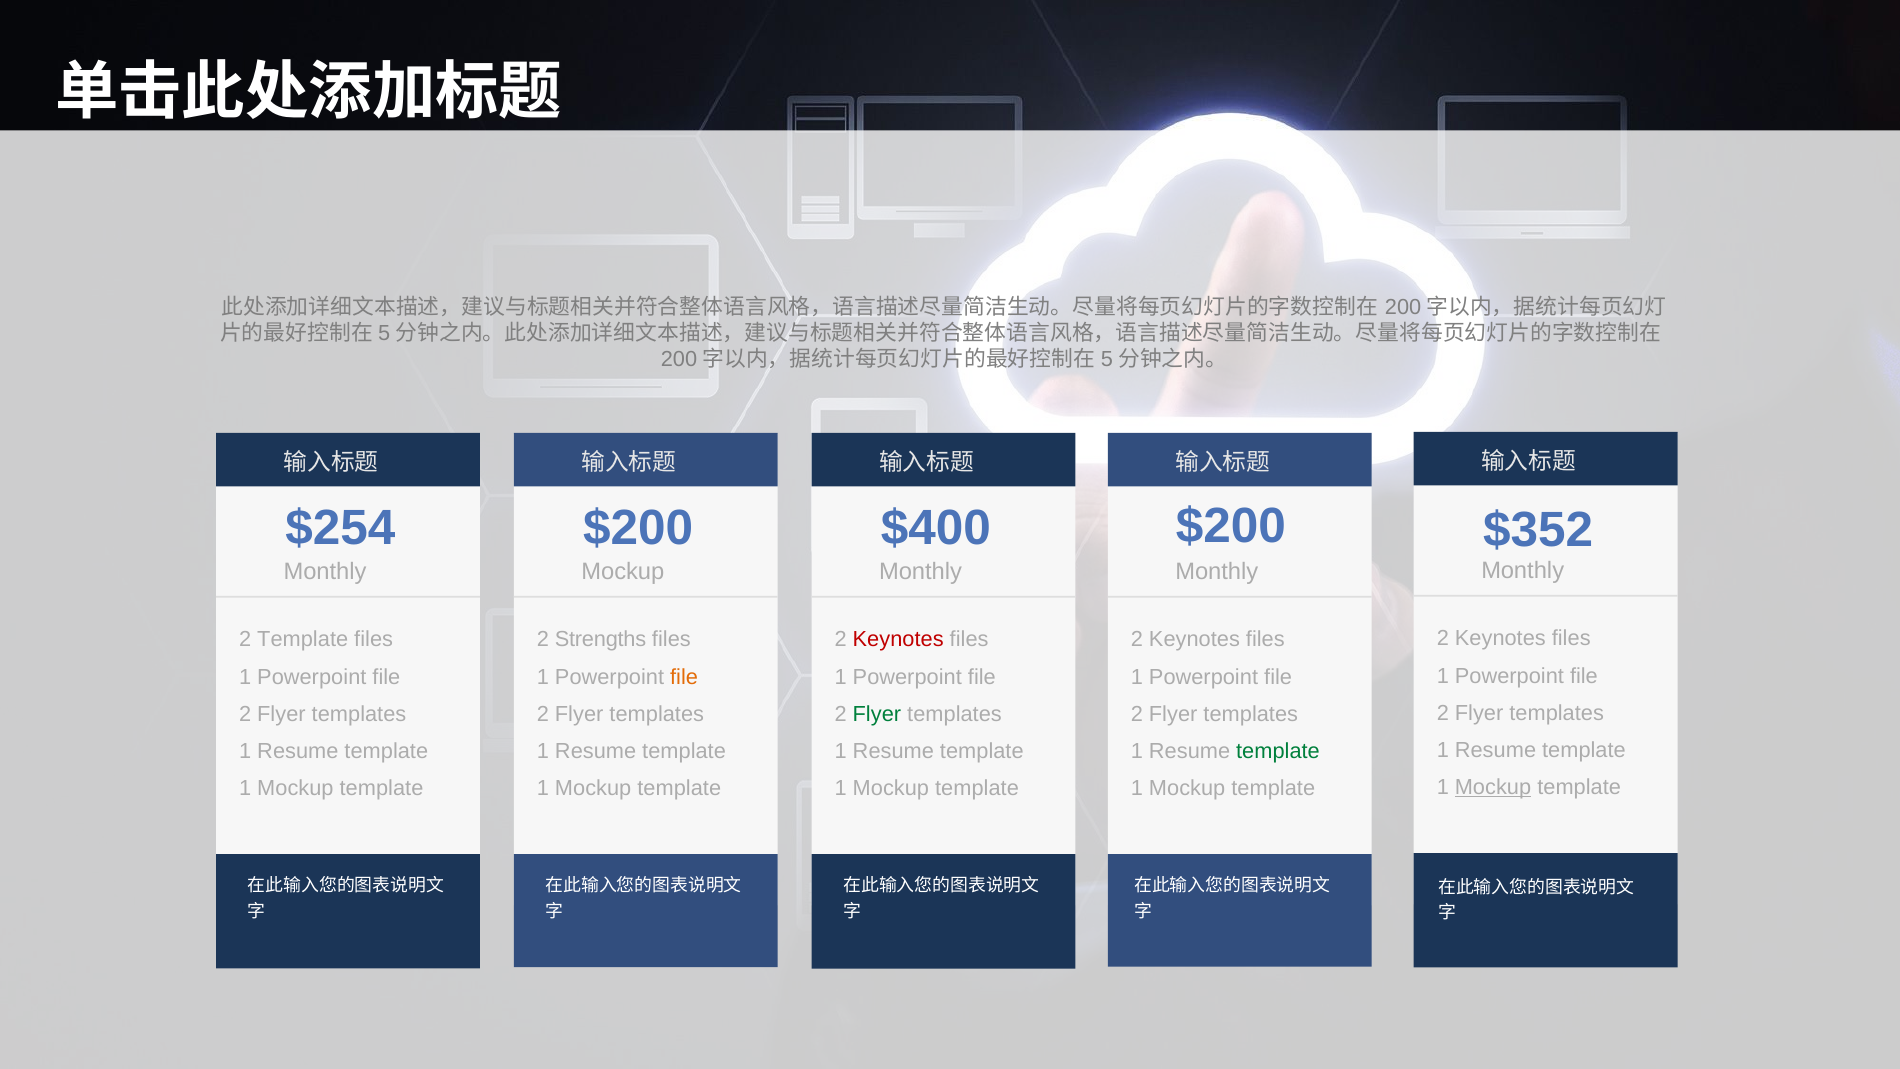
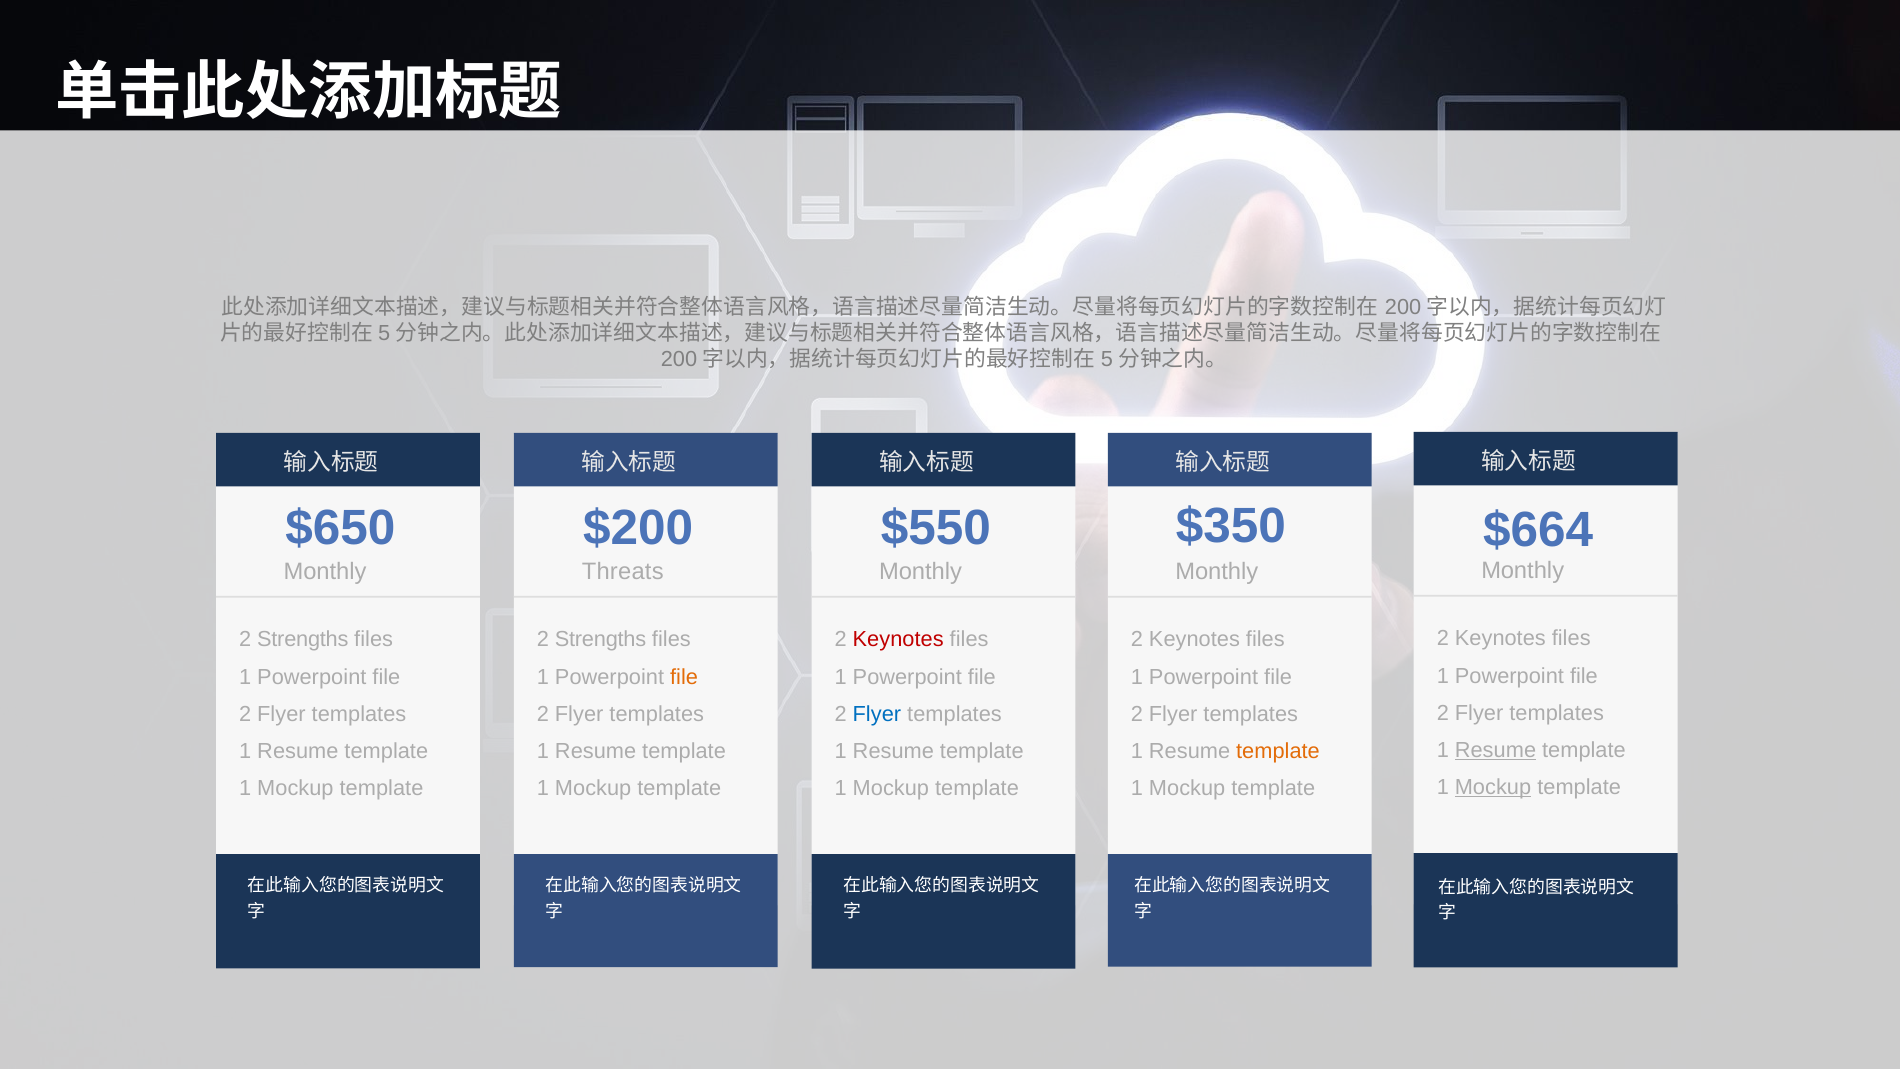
$200 at (1231, 526): $200 -> $350
$400: $400 -> $550
$254: $254 -> $650
$352: $352 -> $664
Mockup at (623, 572): Mockup -> Threats
Template at (303, 639): Template -> Strengths
Flyer at (877, 714) colour: green -> blue
Resume at (1495, 750) underline: none -> present
template at (1278, 751) colour: green -> orange
